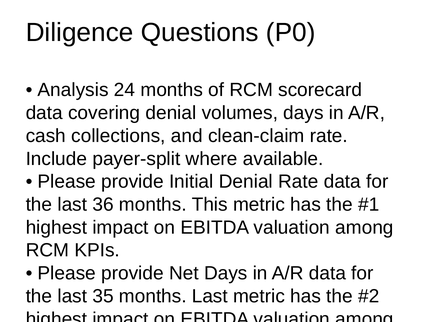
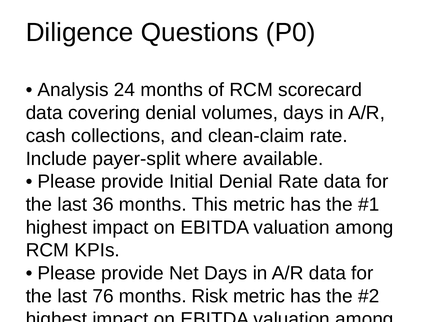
35: 35 -> 76
months Last: Last -> Risk
